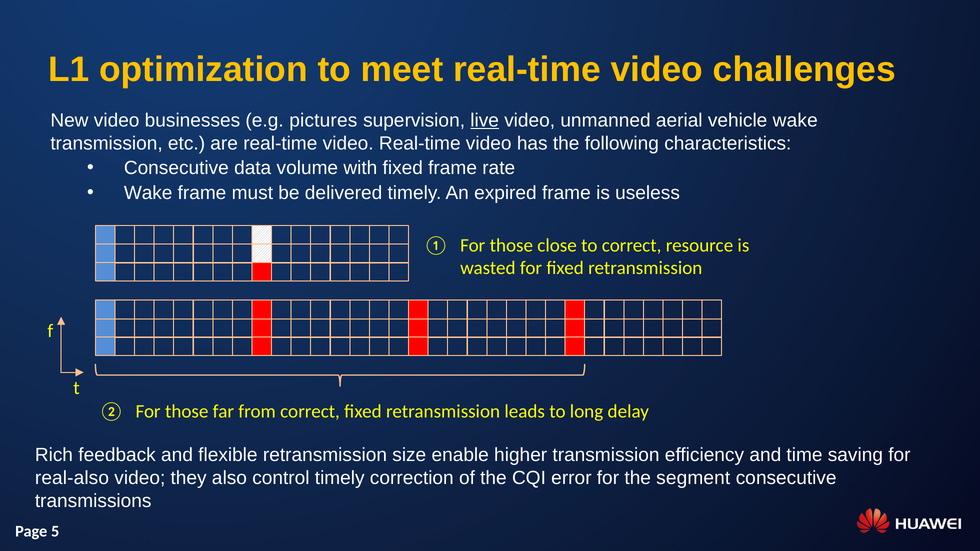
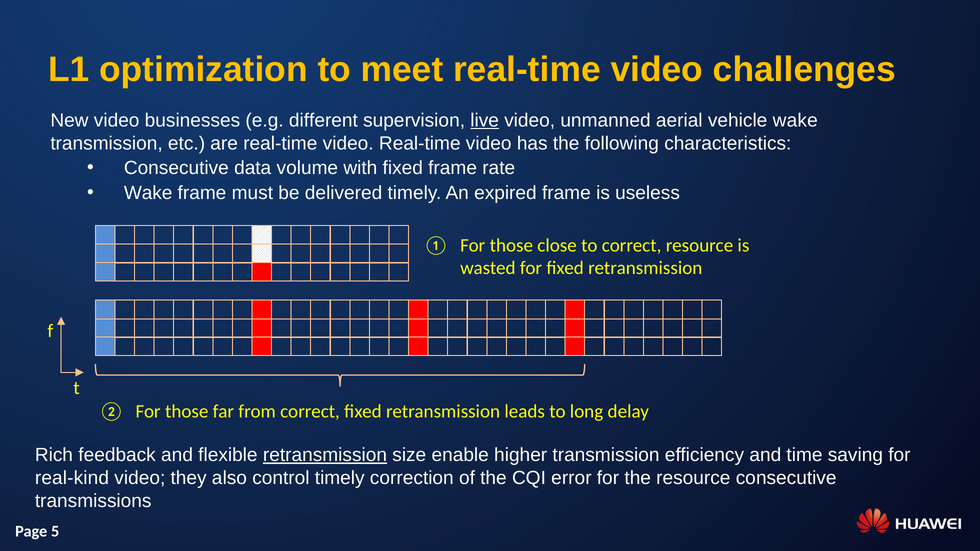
pictures: pictures -> different
retransmission at (325, 455) underline: none -> present
real-also: real-also -> real-kind
the segment: segment -> resource
